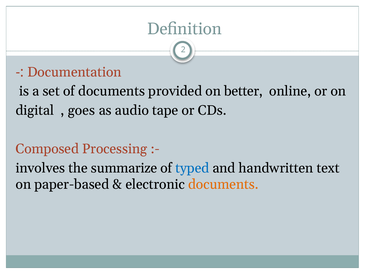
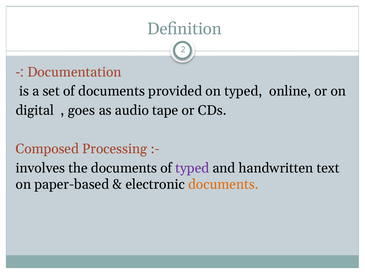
on better: better -> typed
the summarize: summarize -> documents
typed at (192, 168) colour: blue -> purple
